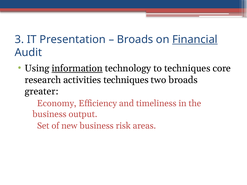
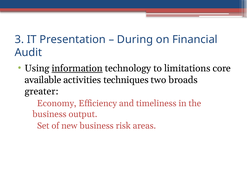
Broads at (135, 39): Broads -> During
Financial underline: present -> none
to techniques: techniques -> limitations
research: research -> available
